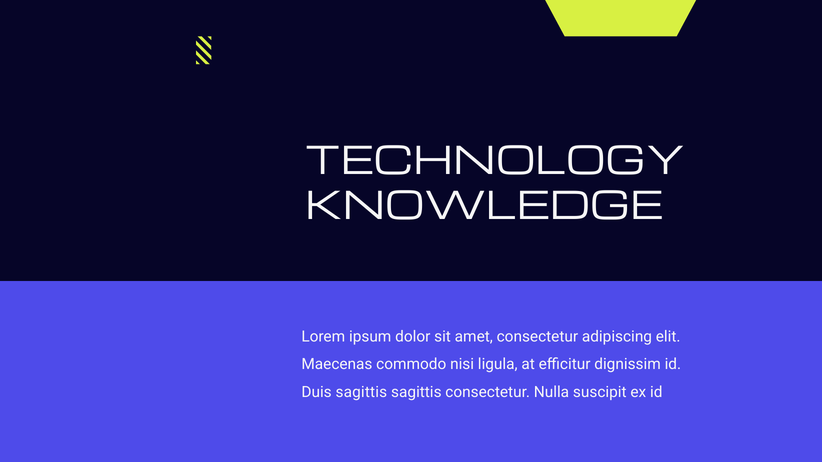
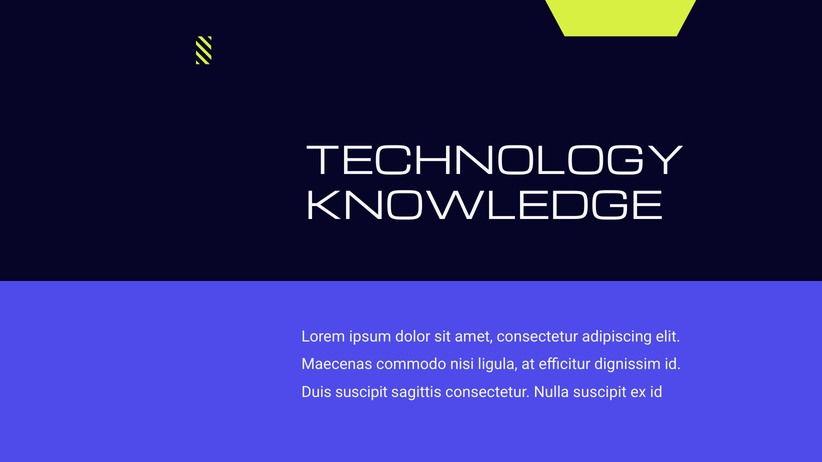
Duis sagittis: sagittis -> suscipit
